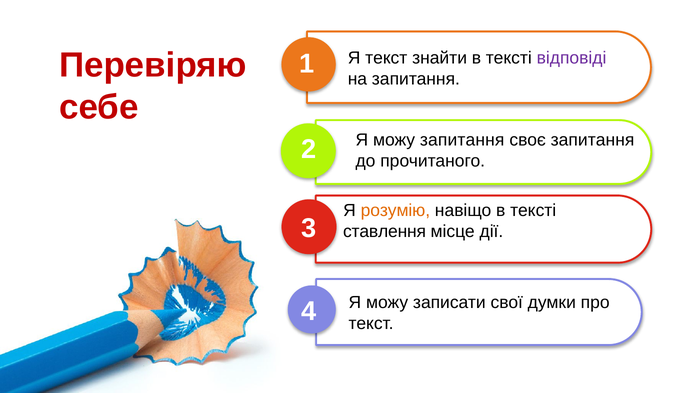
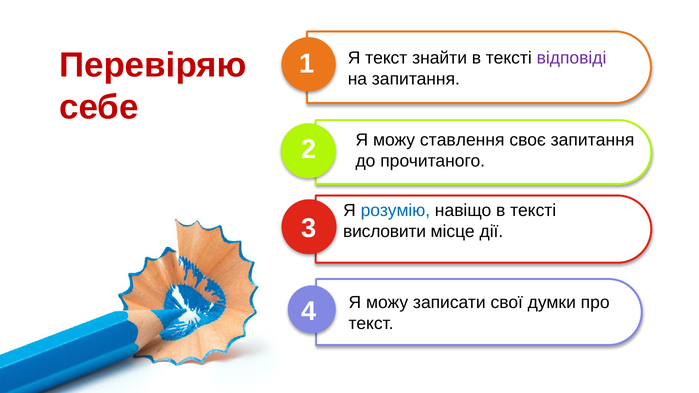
можу запитання: запитання -> ставлення
розумію colour: orange -> blue
ставлення: ставлення -> висловити
